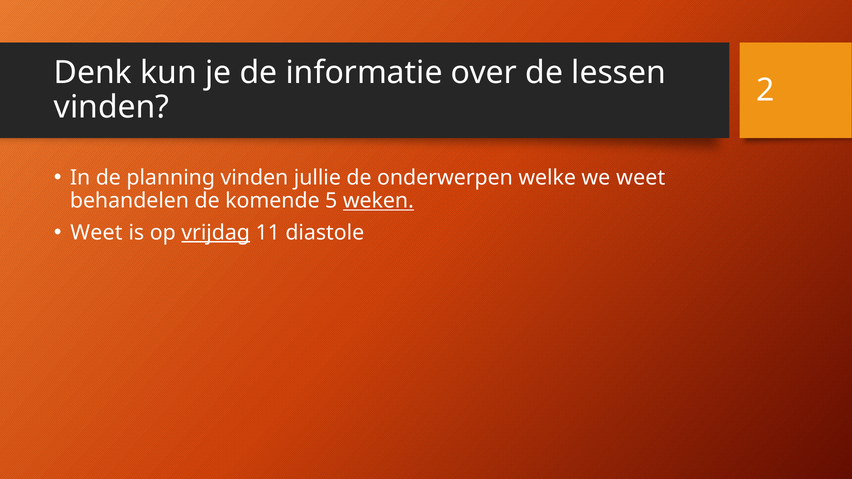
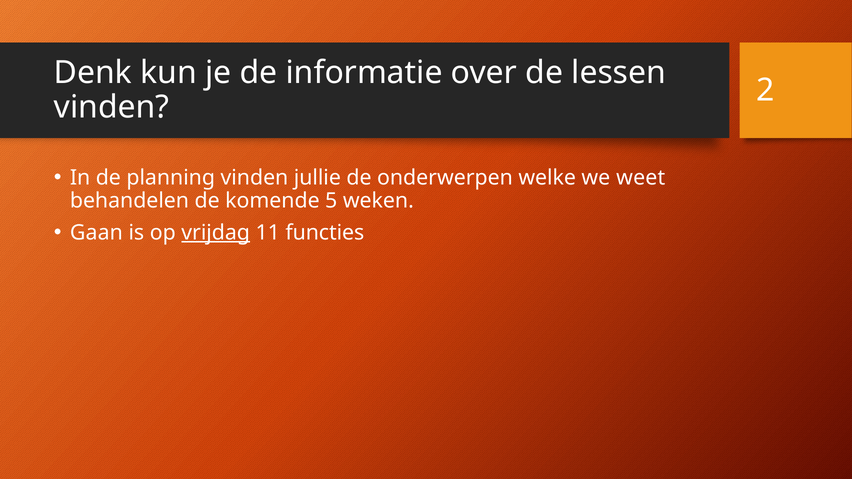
weken underline: present -> none
Weet at (96, 233): Weet -> Gaan
diastole: diastole -> functies
